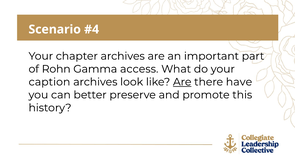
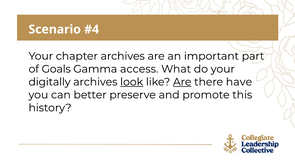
Rohn: Rohn -> Goals
caption: caption -> digitally
look underline: none -> present
